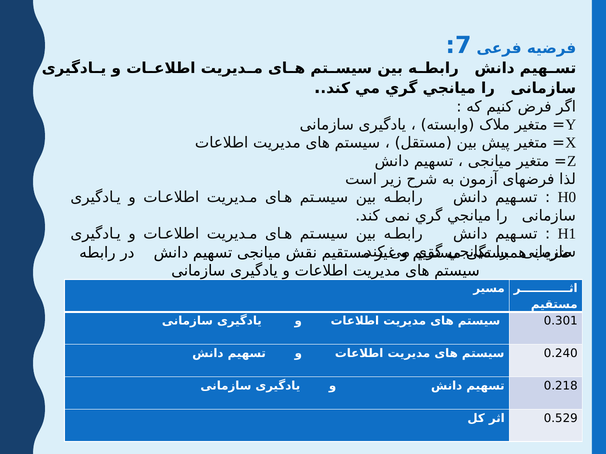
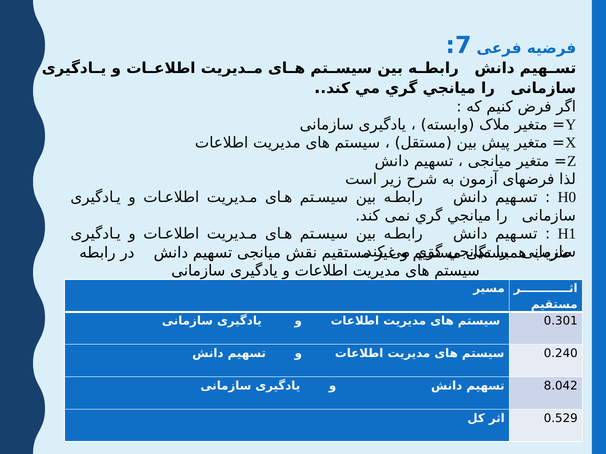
0.218: 0.218 -> 8.042
